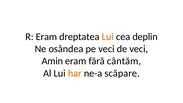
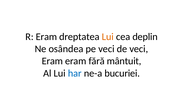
Amin at (52, 61): Amin -> Eram
cântăm: cântăm -> mântuit
har colour: orange -> blue
scăpare: scăpare -> bucuriei
